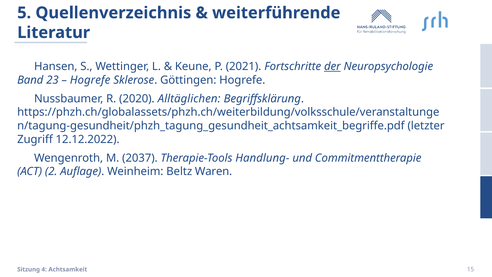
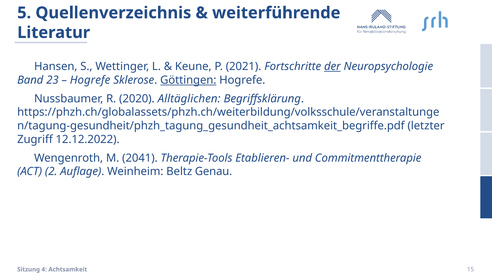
Göttingen underline: none -> present
2037: 2037 -> 2041
Handlung-: Handlung- -> Etablieren-
Waren: Waren -> Genau
